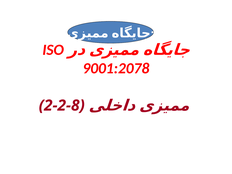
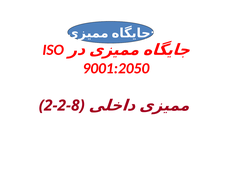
9001:2078: 9001:2078 -> 9001:2050
